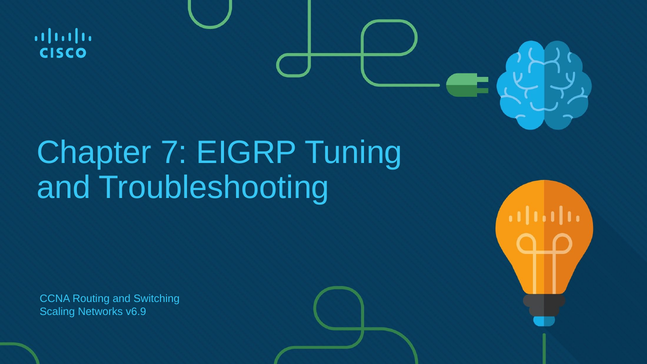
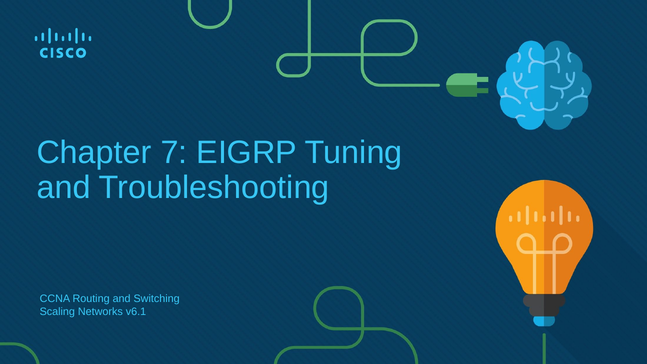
v6.9: v6.9 -> v6.1
